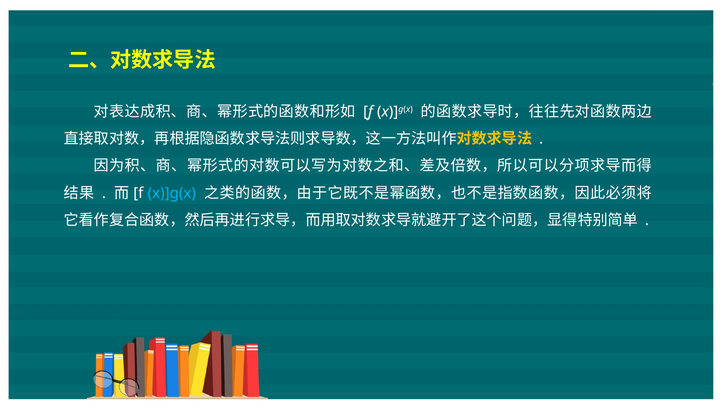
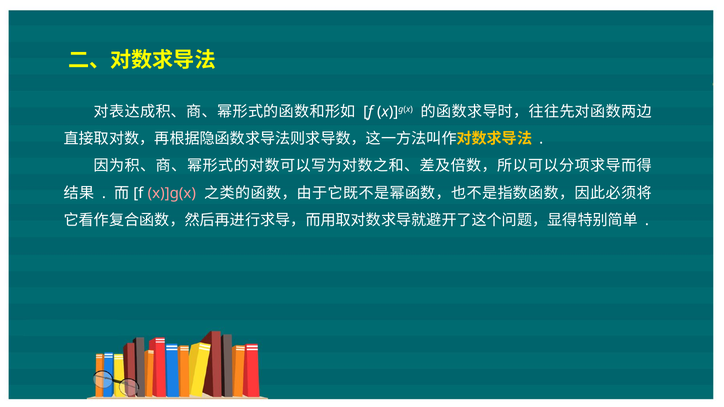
x)]g(x at (172, 193) colour: light blue -> pink
